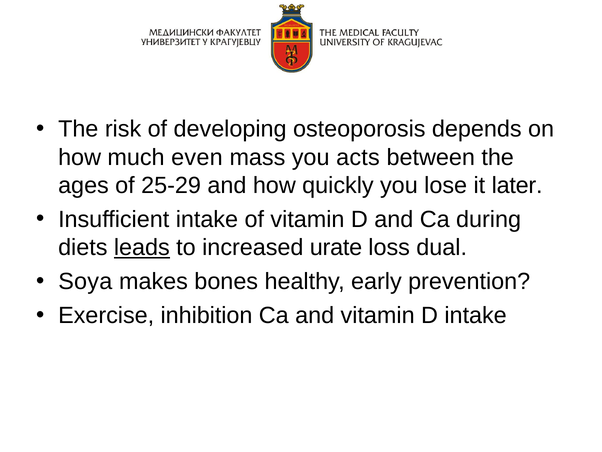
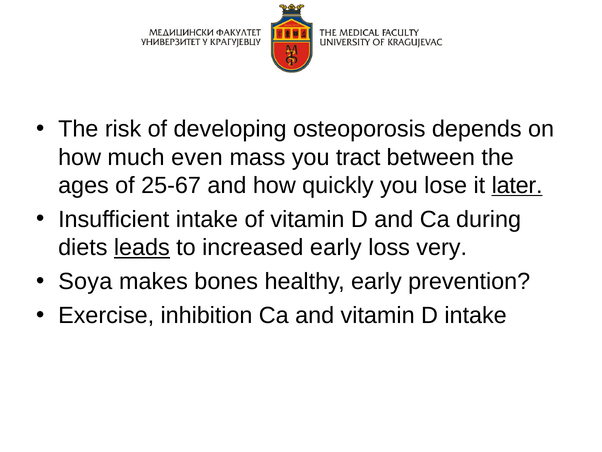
acts: acts -> tract
25-29: 25-29 -> 25-67
later underline: none -> present
increased urate: urate -> early
dual: dual -> very
